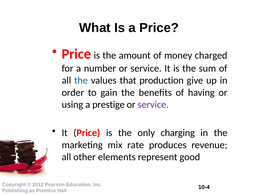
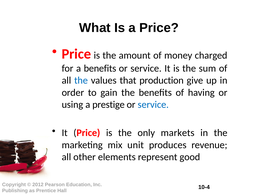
a number: number -> benefits
service at (153, 104) colour: purple -> blue
charging: charging -> markets
rate: rate -> unit
